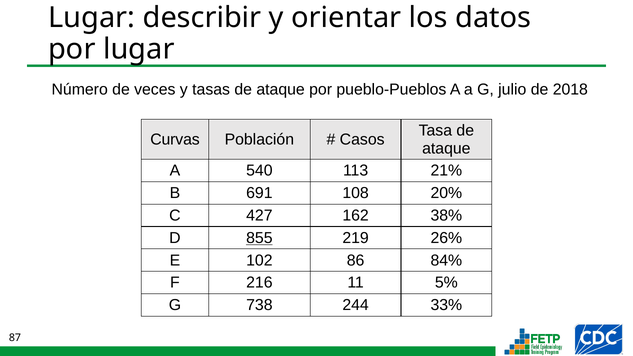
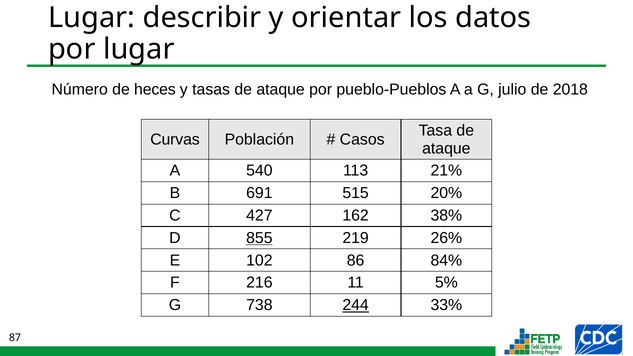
veces: veces -> heces
108: 108 -> 515
244 underline: none -> present
